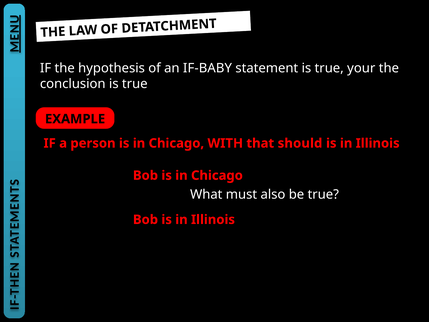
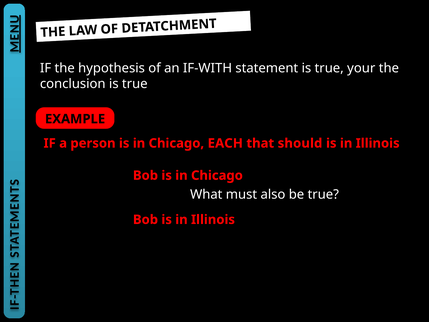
IF-BABY: IF-BABY -> IF-WITH
WITH: WITH -> EACH
